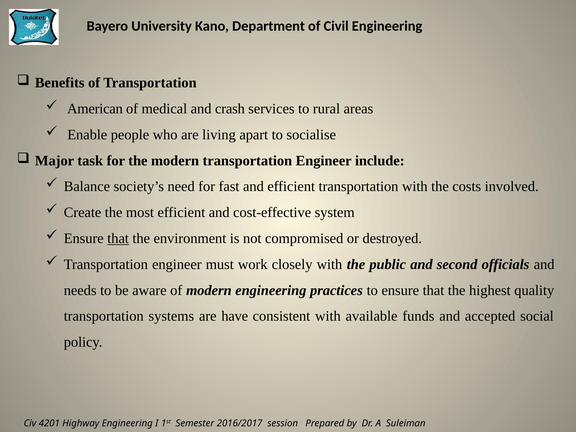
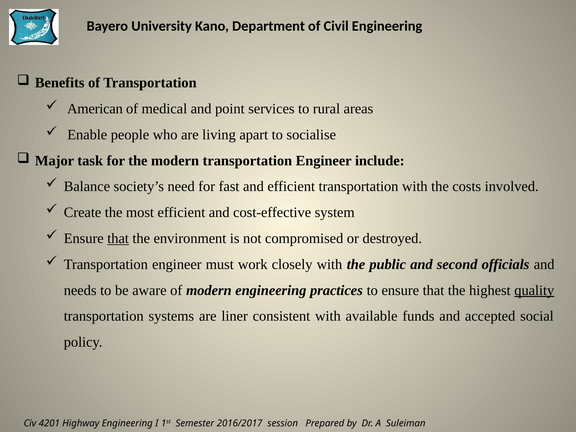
crash: crash -> point
quality underline: none -> present
have: have -> liner
